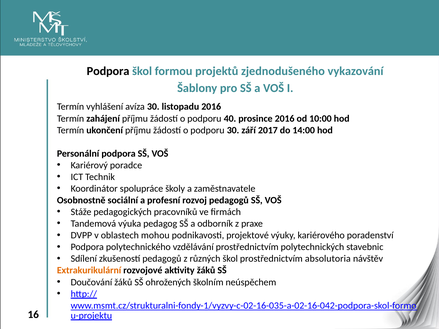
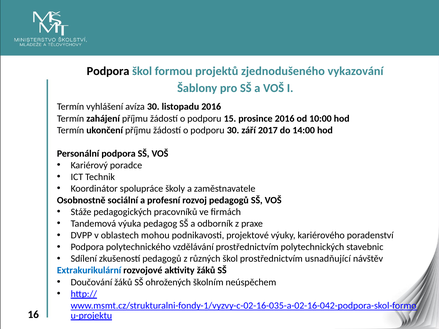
40: 40 -> 15
absolutoria: absolutoria -> usnadňující
Extrakurikulární colour: orange -> blue
